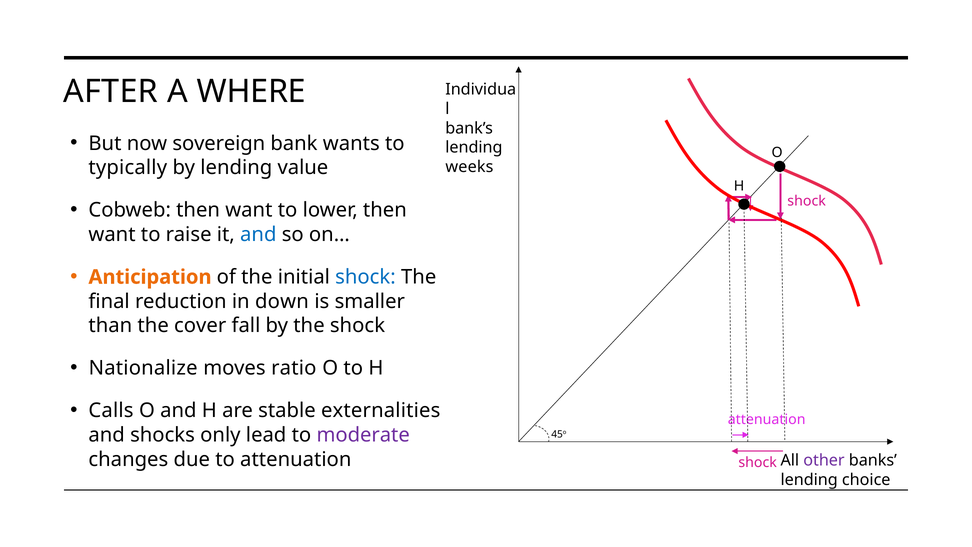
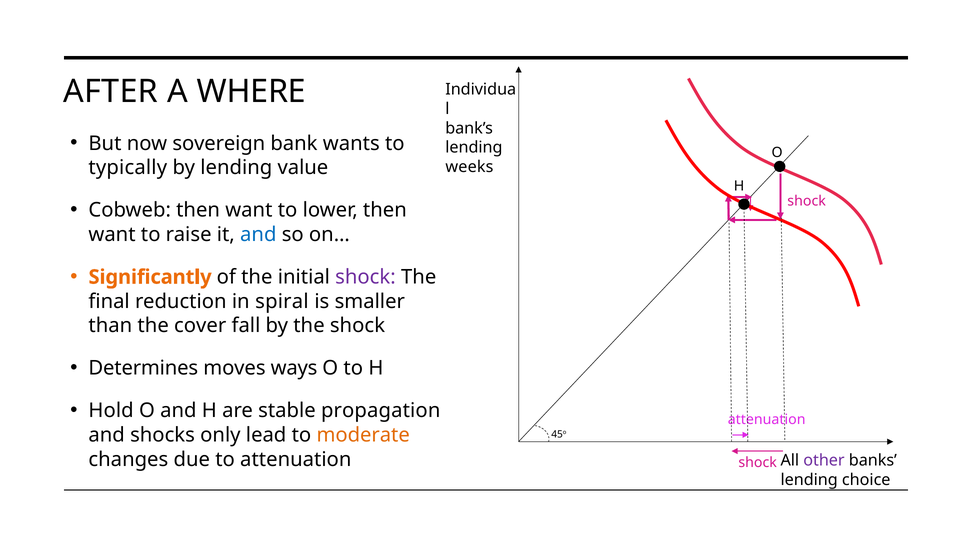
Anticipation: Anticipation -> Significantly
shock at (365, 277) colour: blue -> purple
down: down -> spiral
Nationalize: Nationalize -> Determines
ratio: ratio -> ways
Calls: Calls -> Hold
externalities: externalities -> propagation
moderate colour: purple -> orange
